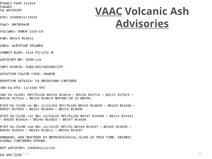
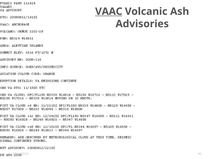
Advisories underline: present -> none
